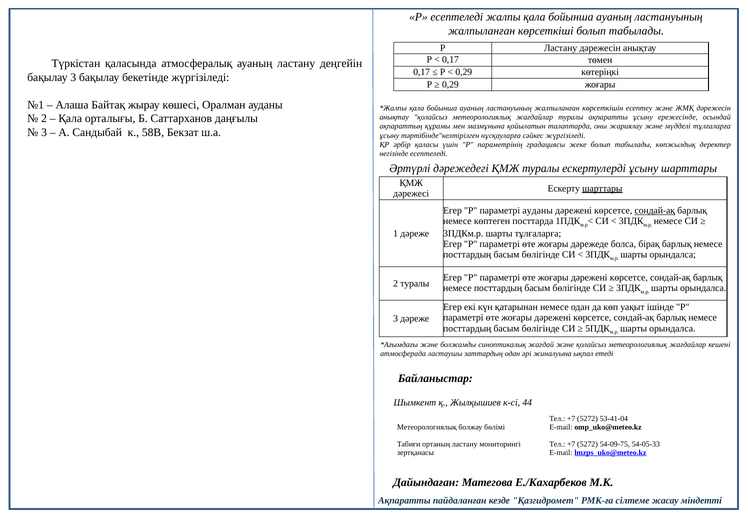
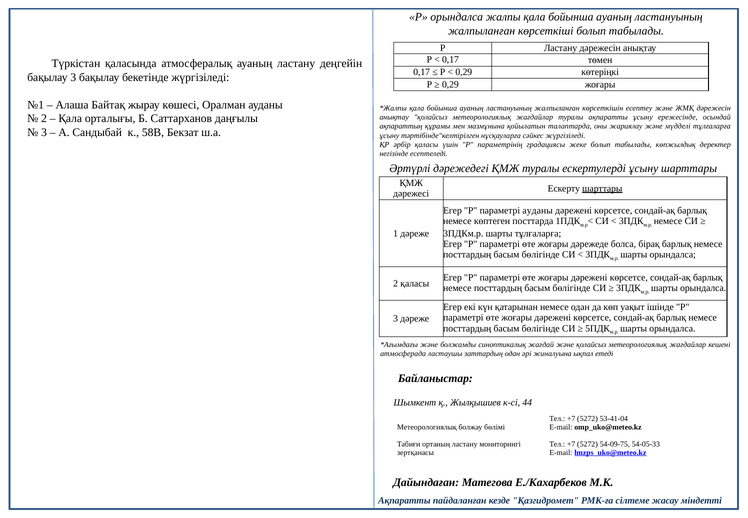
Р есептеледі: есептеледі -> орындалса
сондай-ақ at (655, 211) underline: present -> none
2 туралы: туралы -> қаласы
